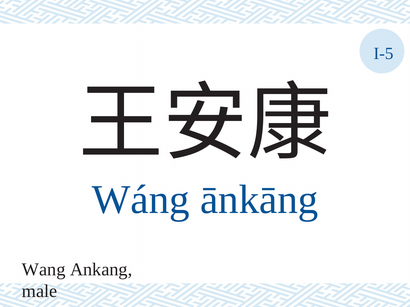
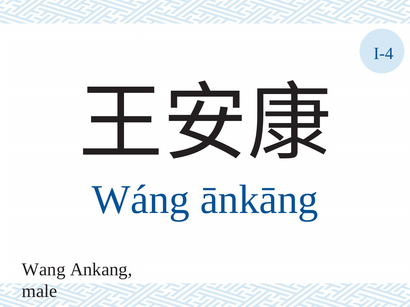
I-5: I-5 -> I-4
